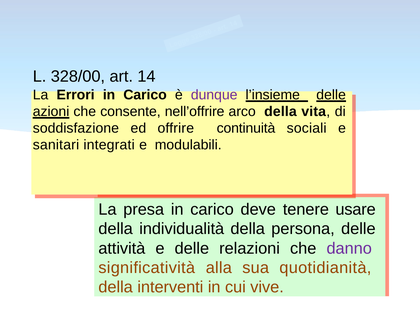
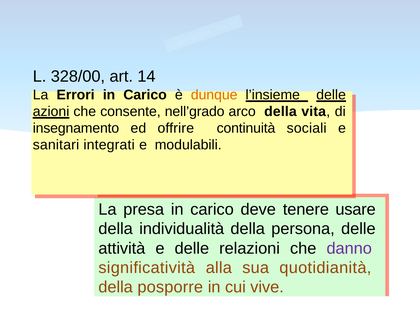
dunque colour: purple -> orange
nell’offrire: nell’offrire -> nell’grado
soddisfazione: soddisfazione -> insegnamento
interventi: interventi -> posporre
